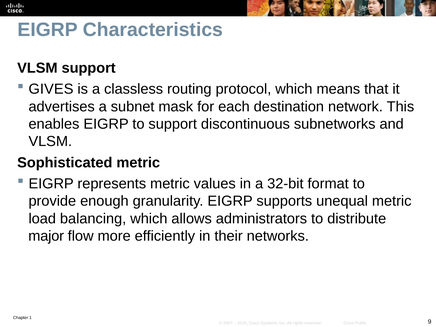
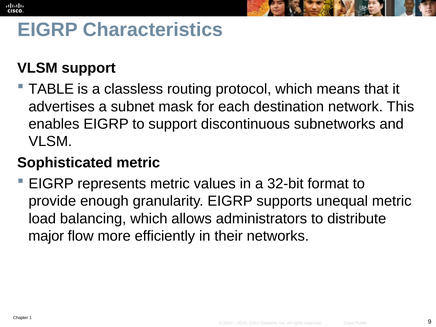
GIVES: GIVES -> TABLE
